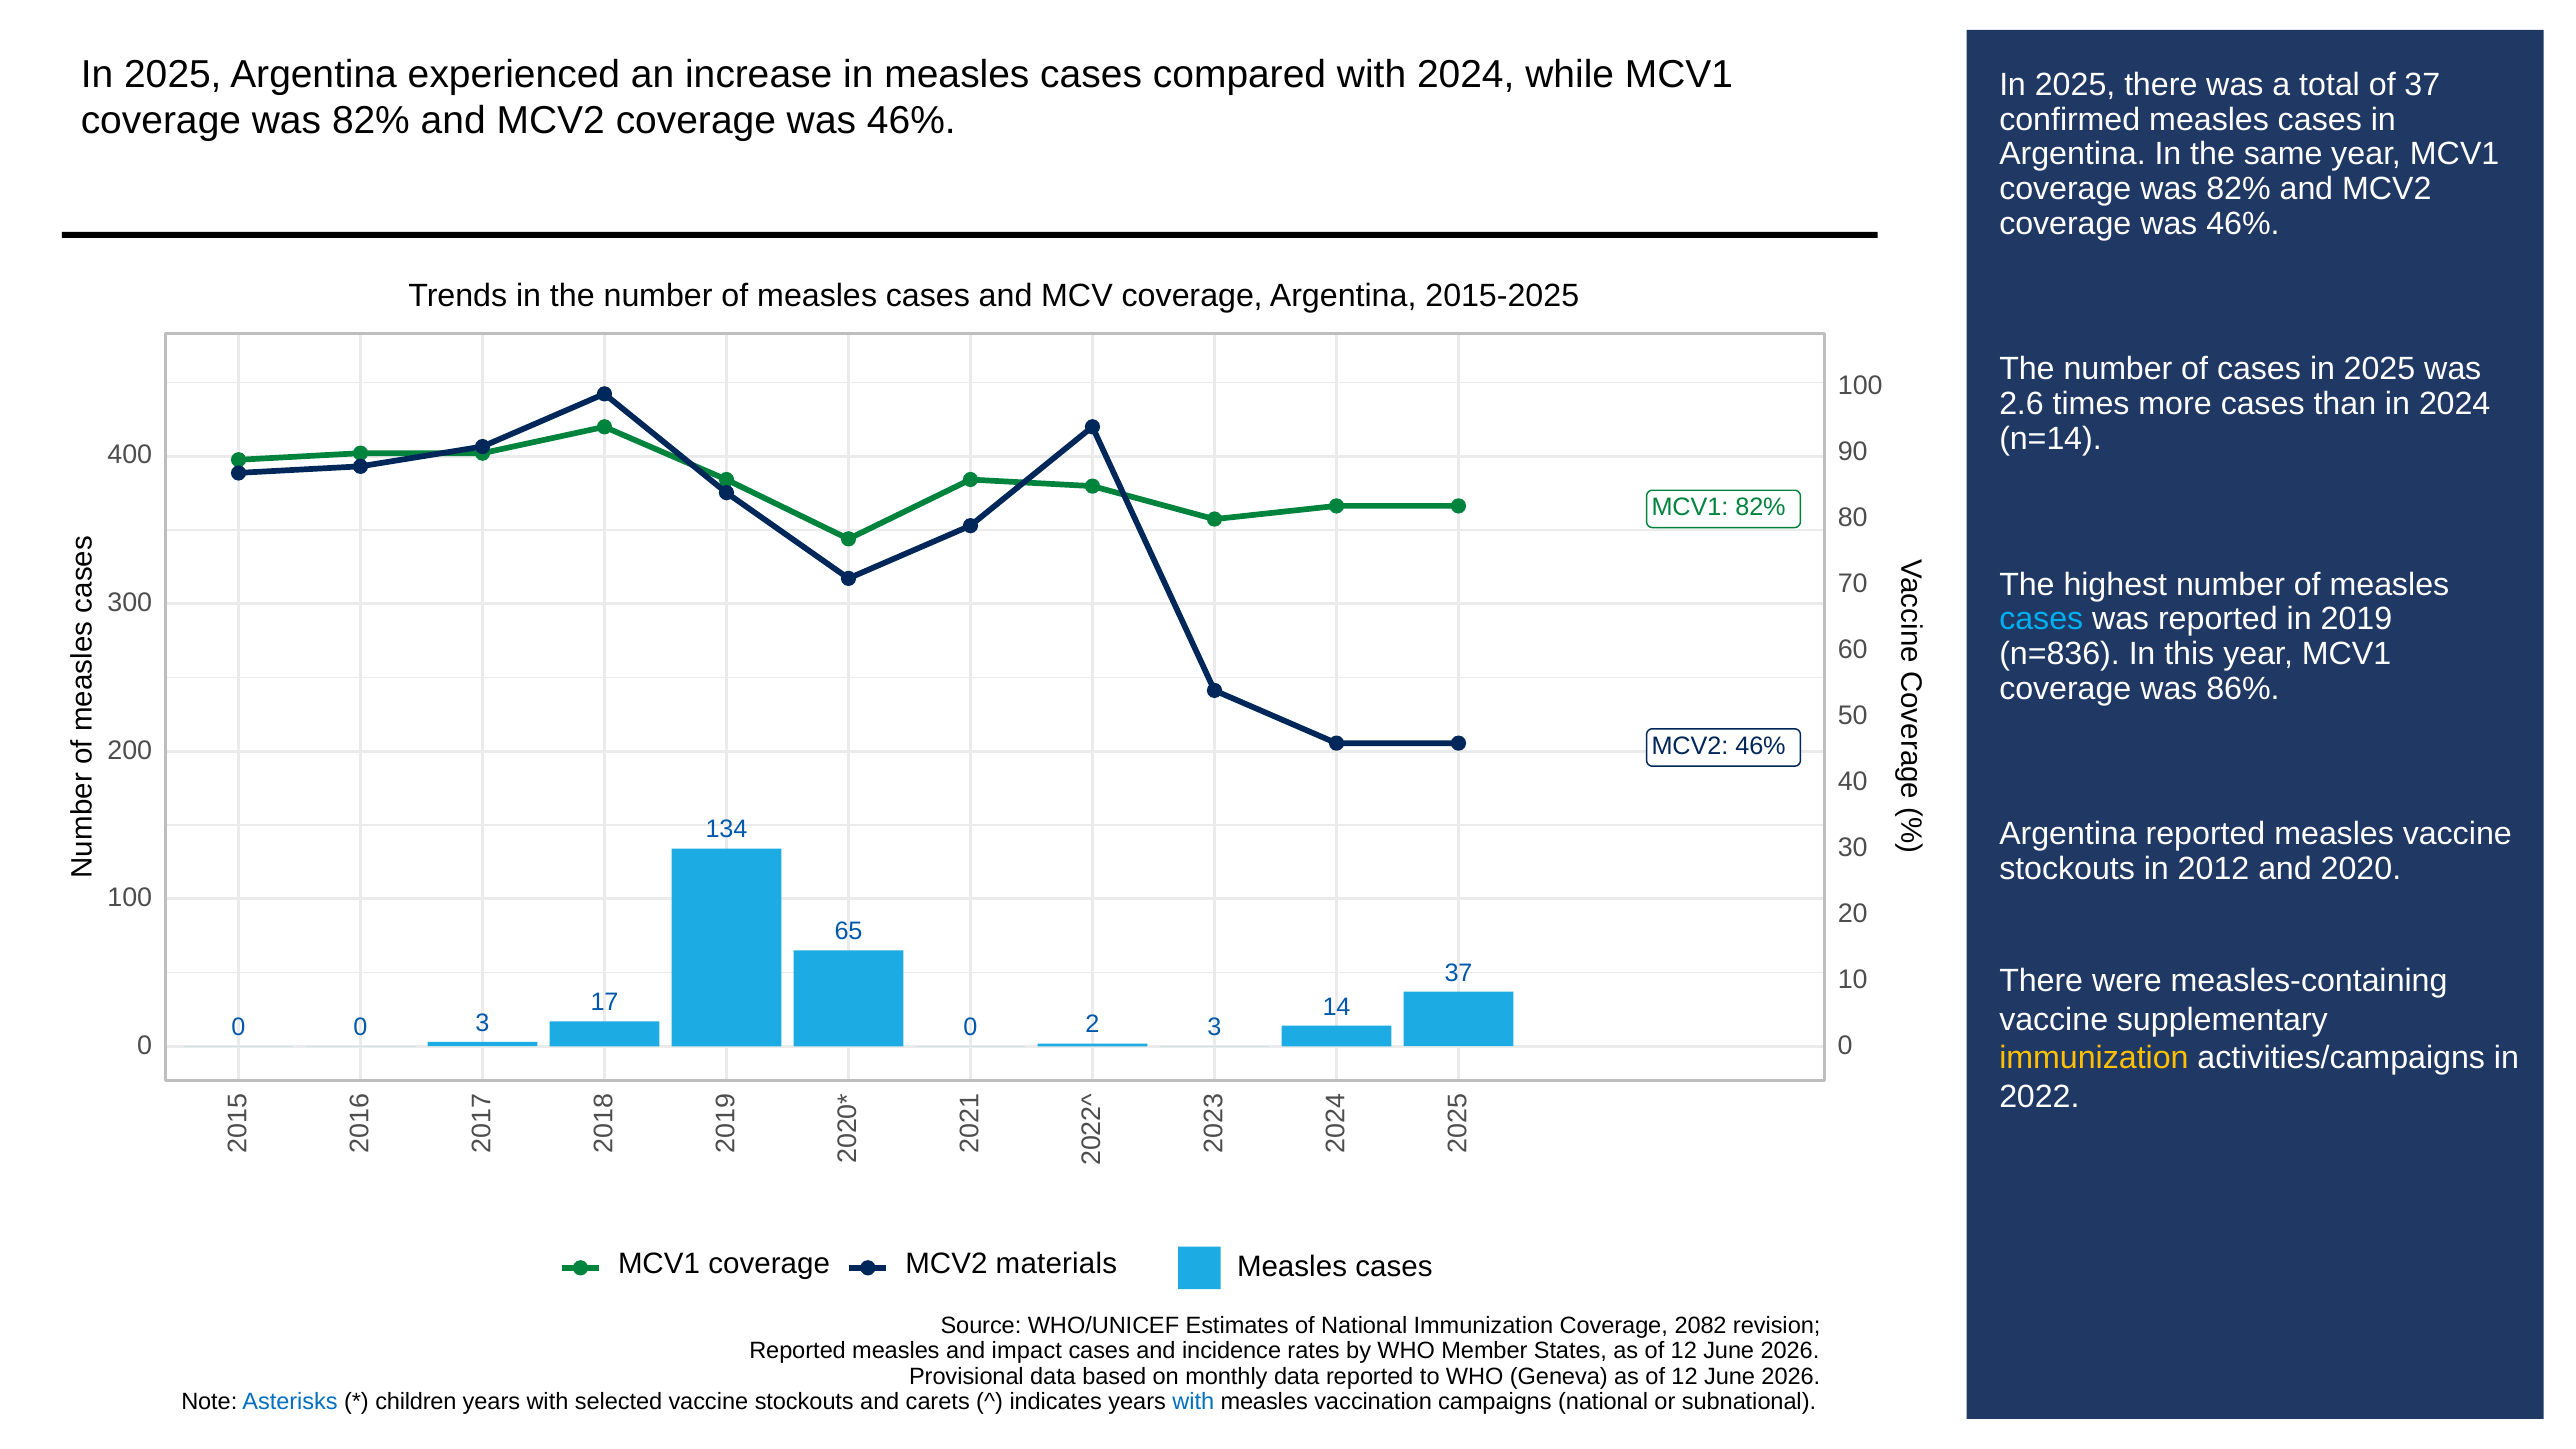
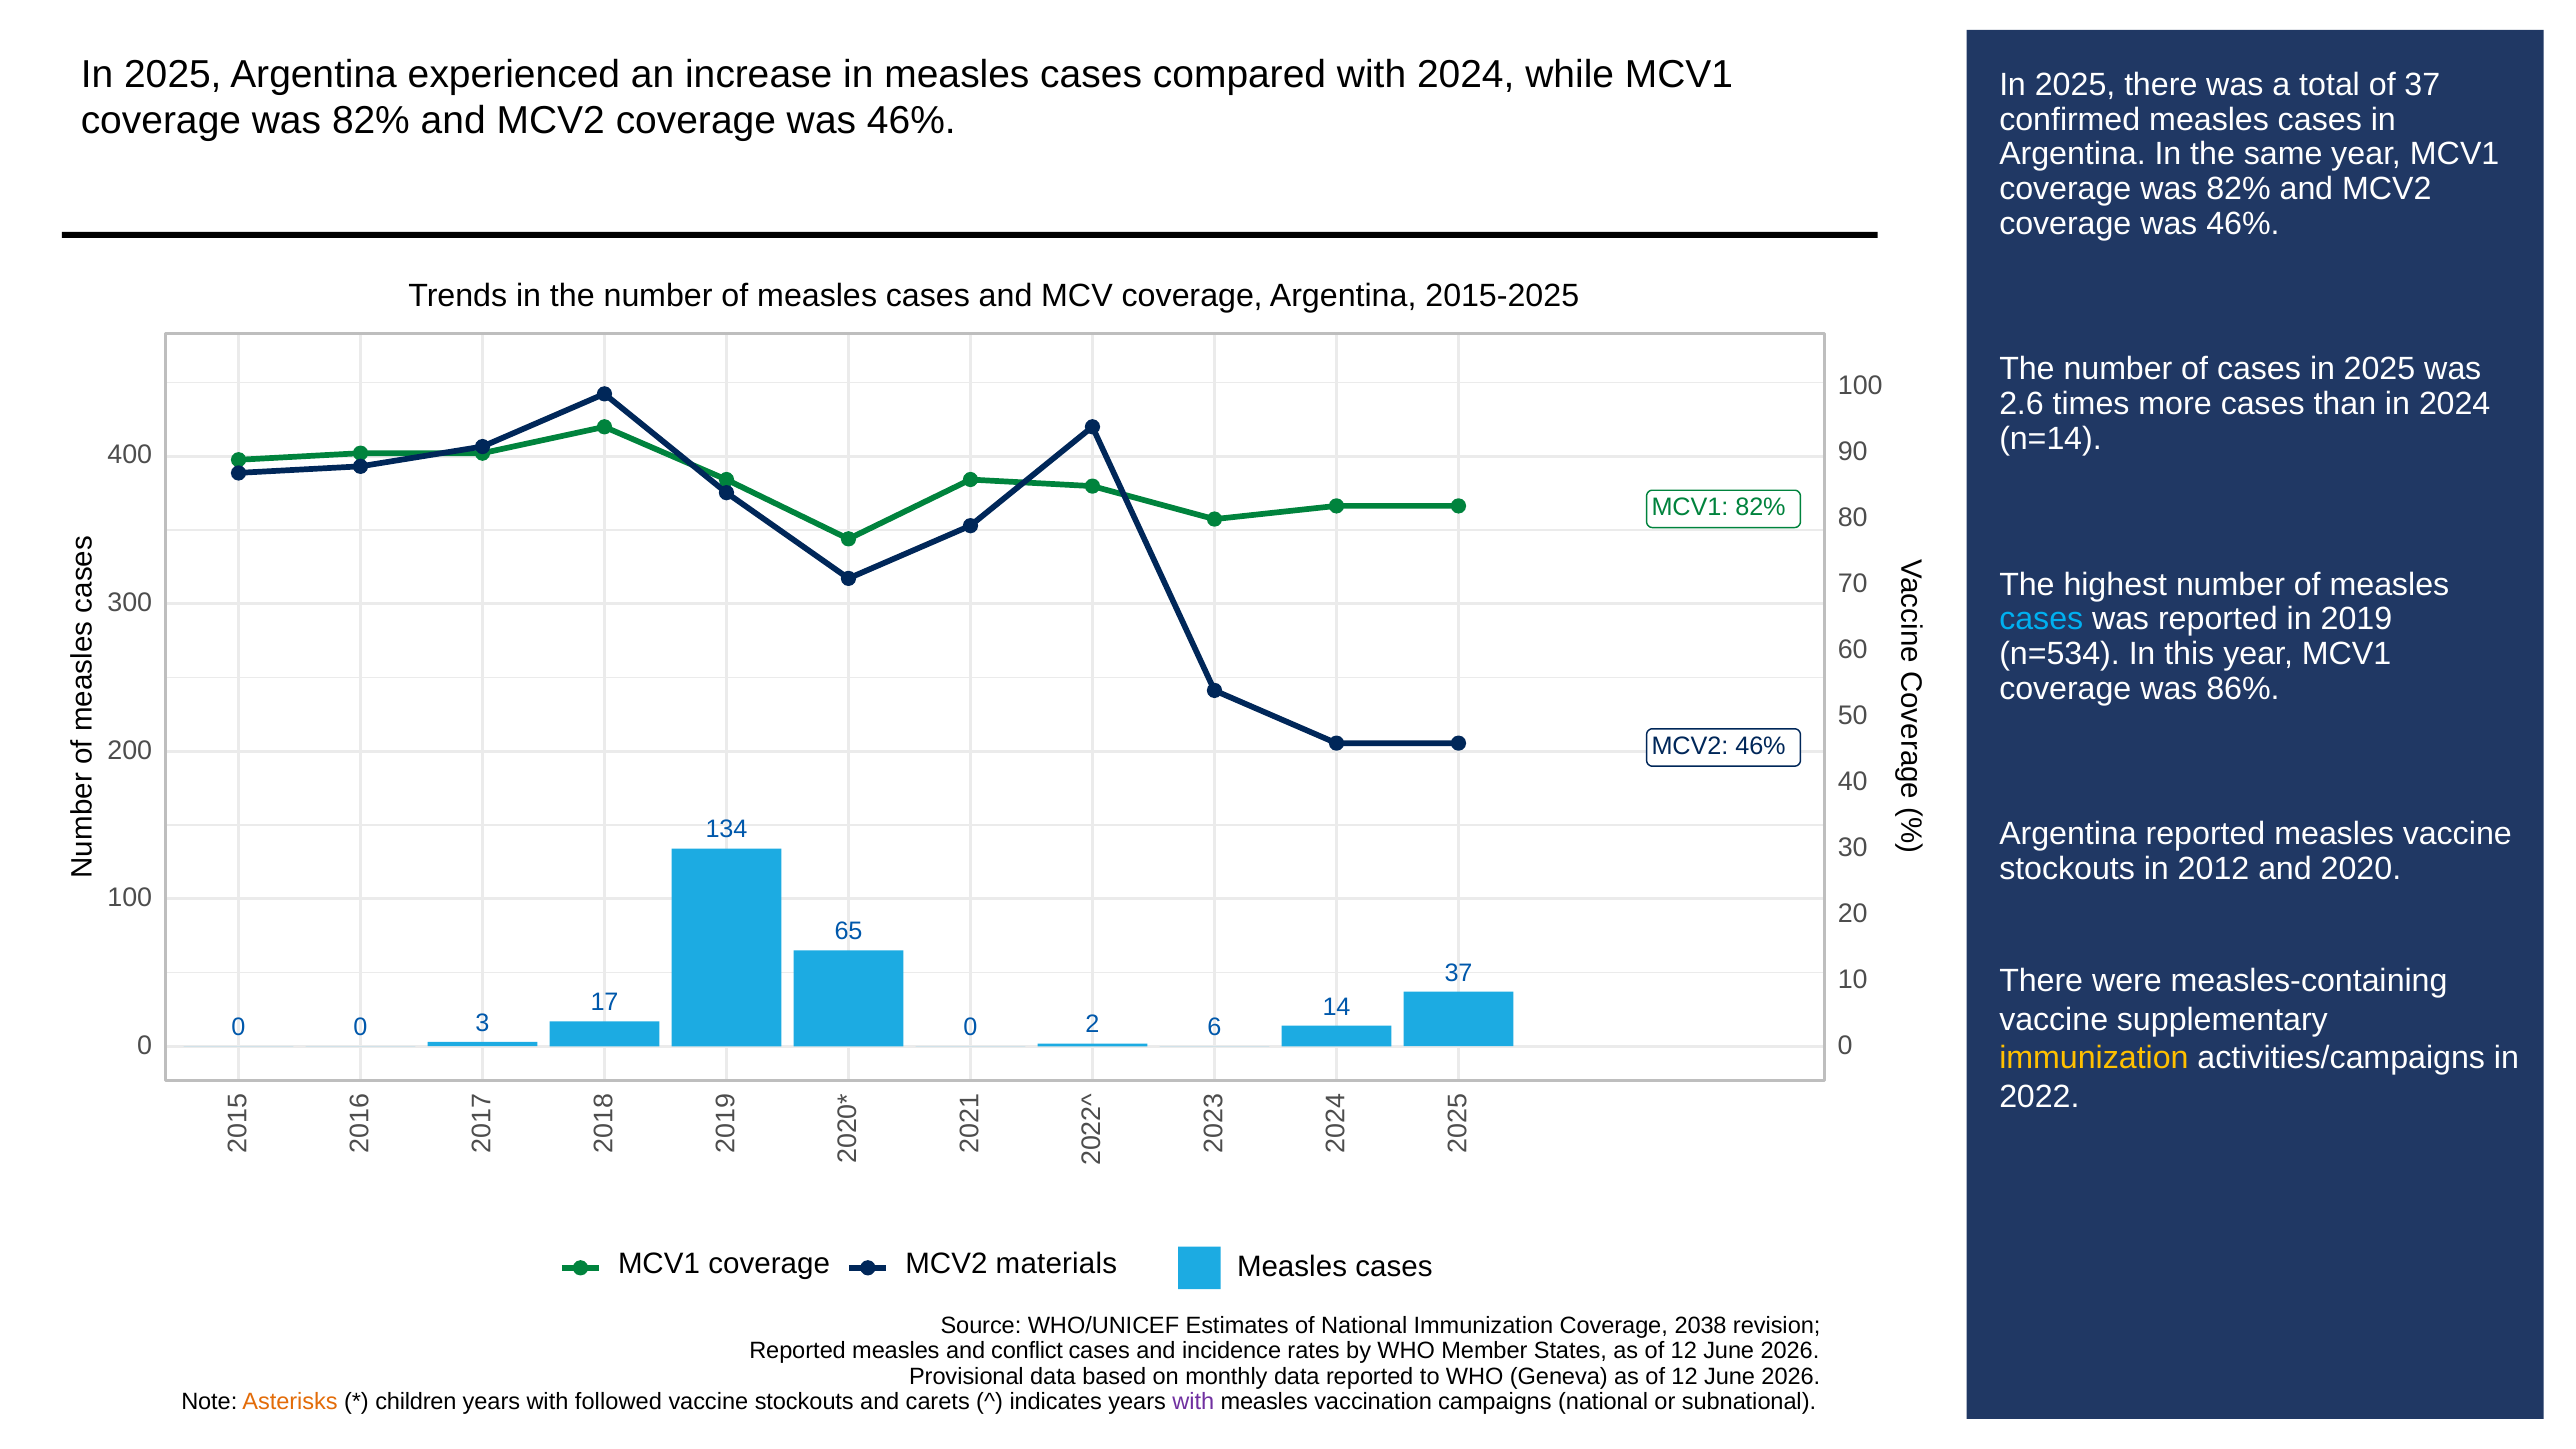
n=836: n=836 -> n=534
3 at (1215, 1027): 3 -> 6
2082: 2082 -> 2038
impact: impact -> conflict
Asterisks colour: blue -> orange
selected: selected -> followed
with at (1193, 1402) colour: blue -> purple
